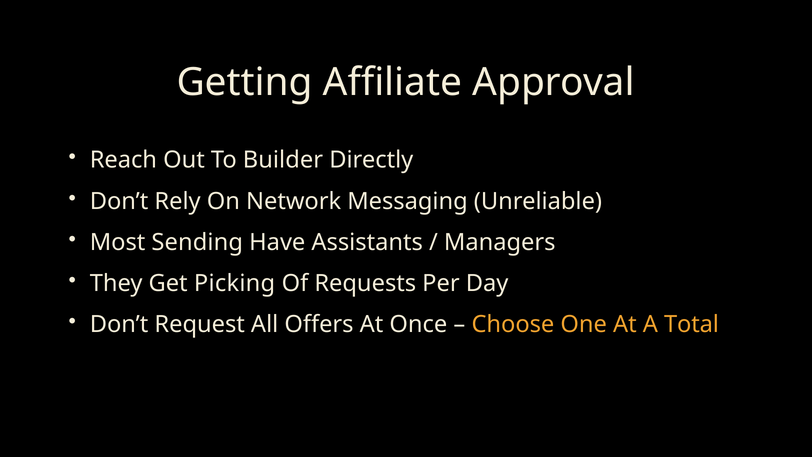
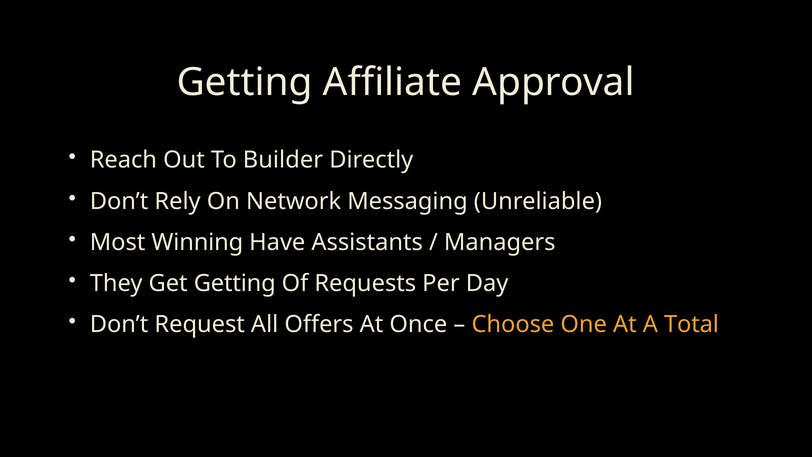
Sending: Sending -> Winning
Get Picking: Picking -> Getting
